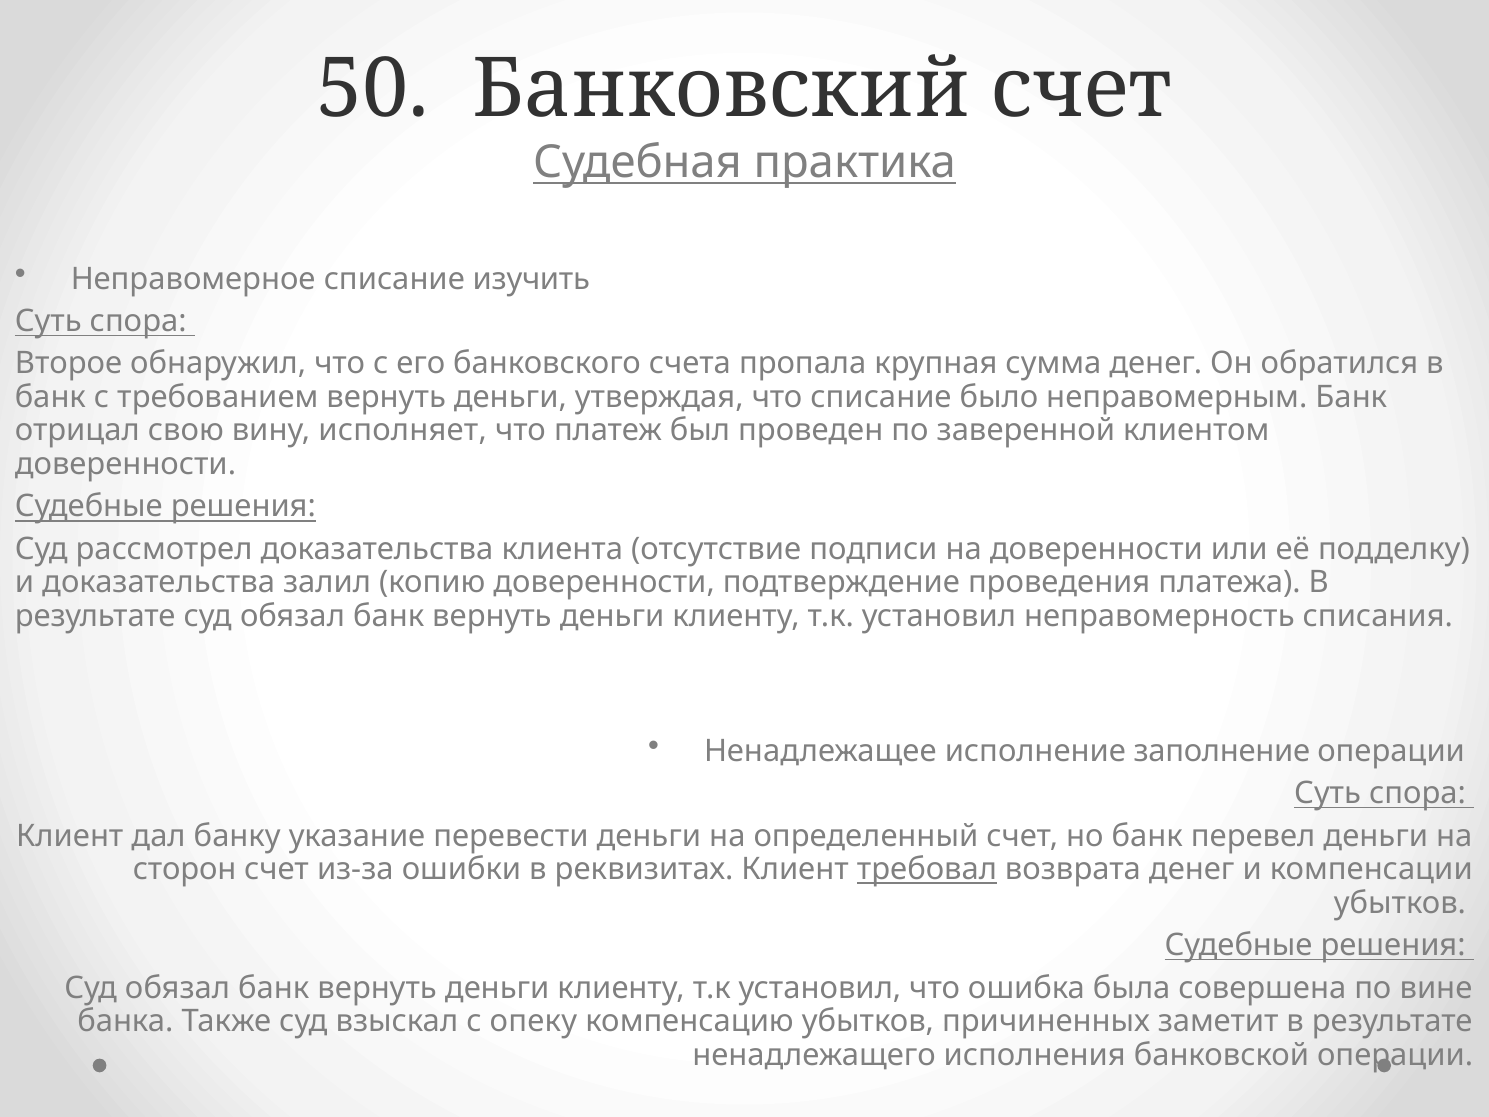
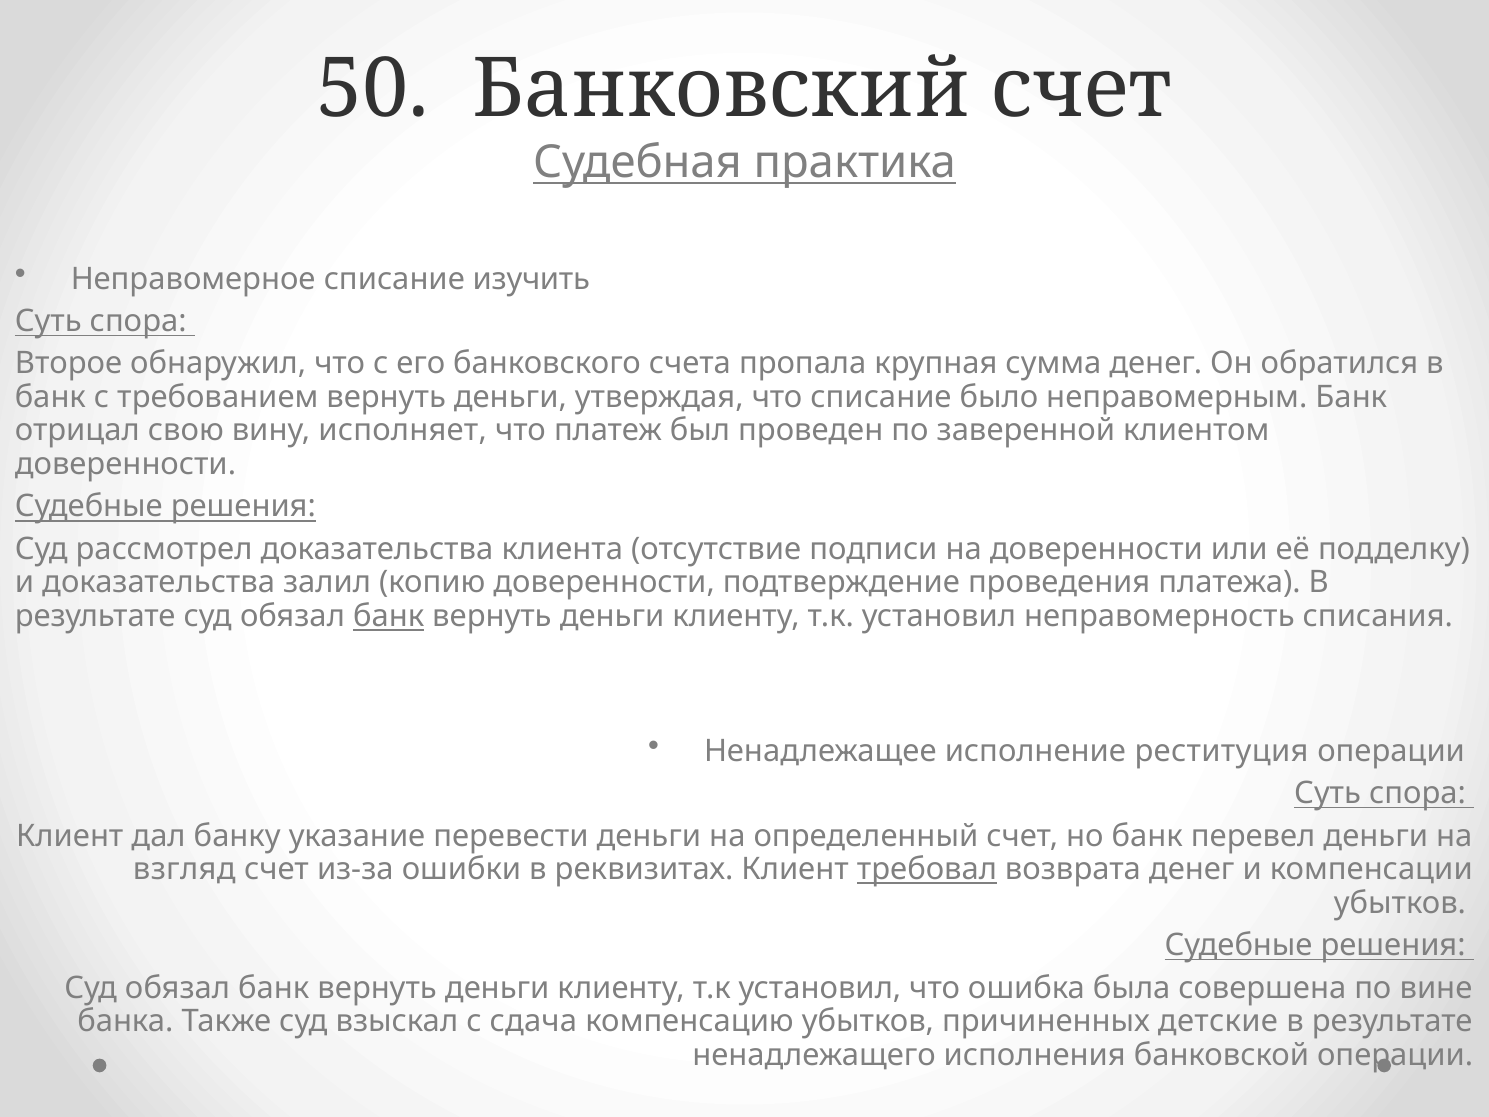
банк at (389, 616) underline: none -> present
заполнение: заполнение -> реституция
сторон: сторон -> взгляд
опеку: опеку -> сдача
заметит: заметит -> детские
